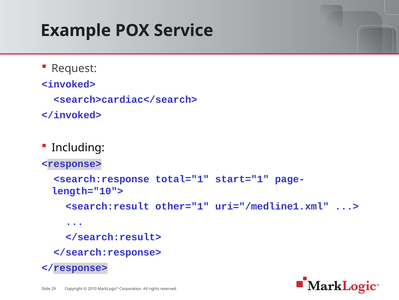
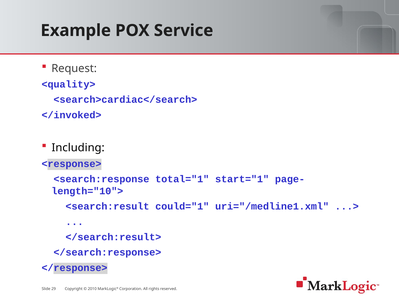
<invoked>: <invoked> -> <quality>
other="1: other="1 -> could="1
